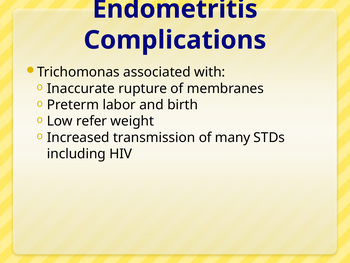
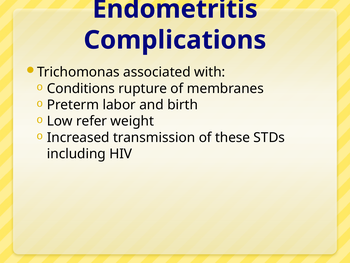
Inaccurate: Inaccurate -> Conditions
many: many -> these
